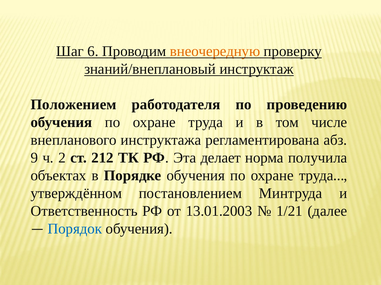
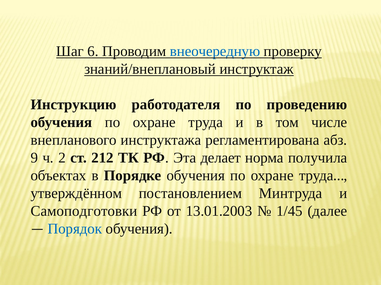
внеочередную colour: orange -> blue
Положением: Положением -> Инструкцию
Ответственность: Ответственность -> Самоподготовки
1/21: 1/21 -> 1/45
